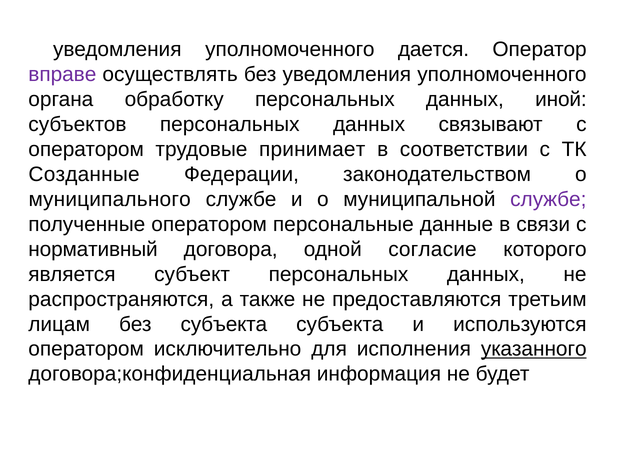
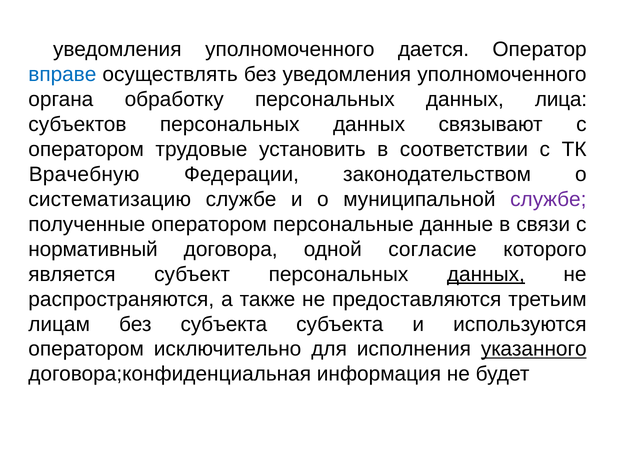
вправе colour: purple -> blue
иной: иной -> лица
принимает: принимает -> установить
Созданные: Созданные -> Врачебную
муниципального: муниципального -> систематизацию
данных at (486, 275) underline: none -> present
